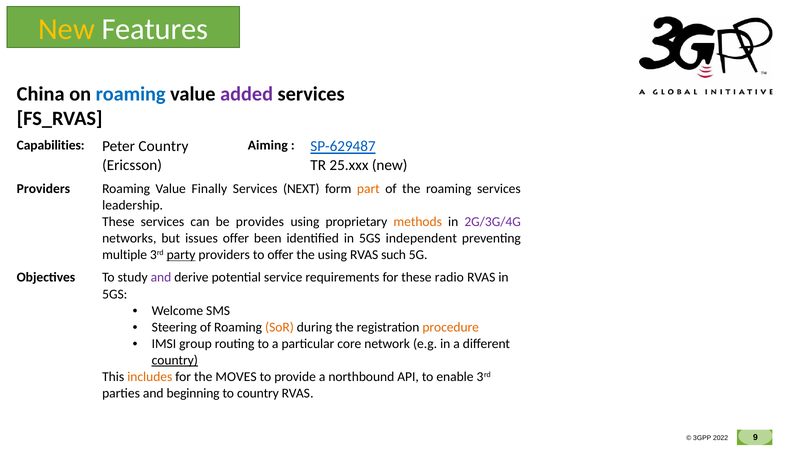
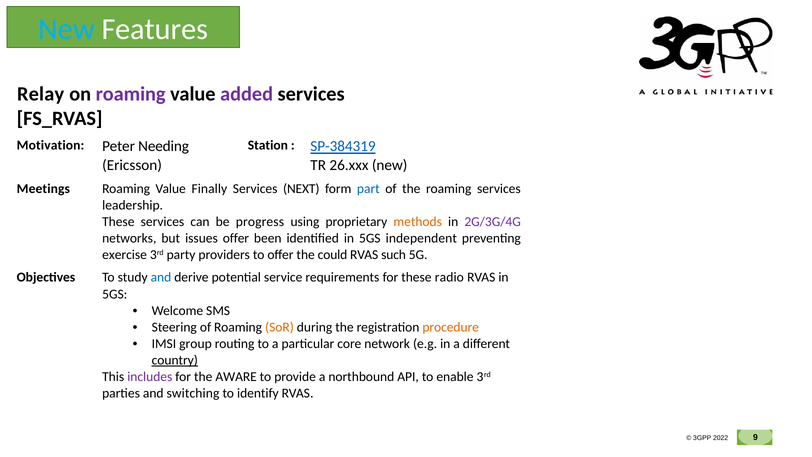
New at (67, 29) colour: yellow -> light blue
China: China -> Relay
roaming at (131, 94) colour: blue -> purple
Capabilities: Capabilities -> Motivation
Peter Country: Country -> Needing
Aiming: Aiming -> Station
SP-629487: SP-629487 -> SP-384319
25.xxx: 25.xxx -> 26.xxx
Providers at (43, 189): Providers -> Meetings
part colour: orange -> blue
provides: provides -> progress
multiple: multiple -> exercise
party underline: present -> none
the using: using -> could
and at (161, 277) colour: purple -> blue
includes colour: orange -> purple
MOVES: MOVES -> AWARE
beginning: beginning -> switching
to country: country -> identify
